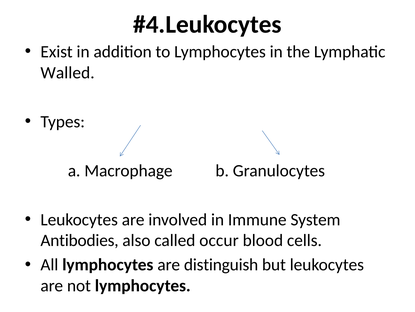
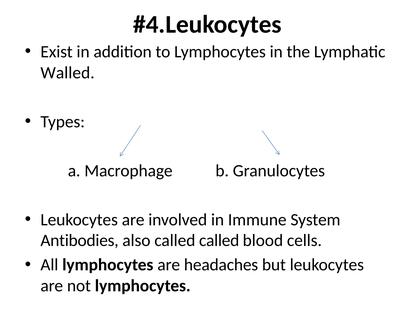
called occur: occur -> called
distinguish: distinguish -> headaches
